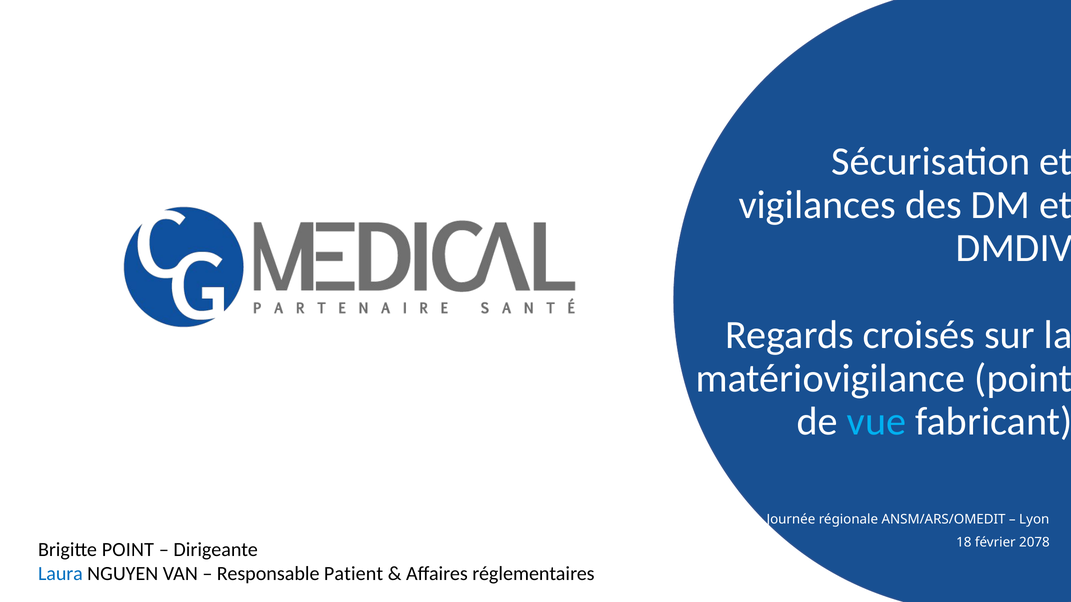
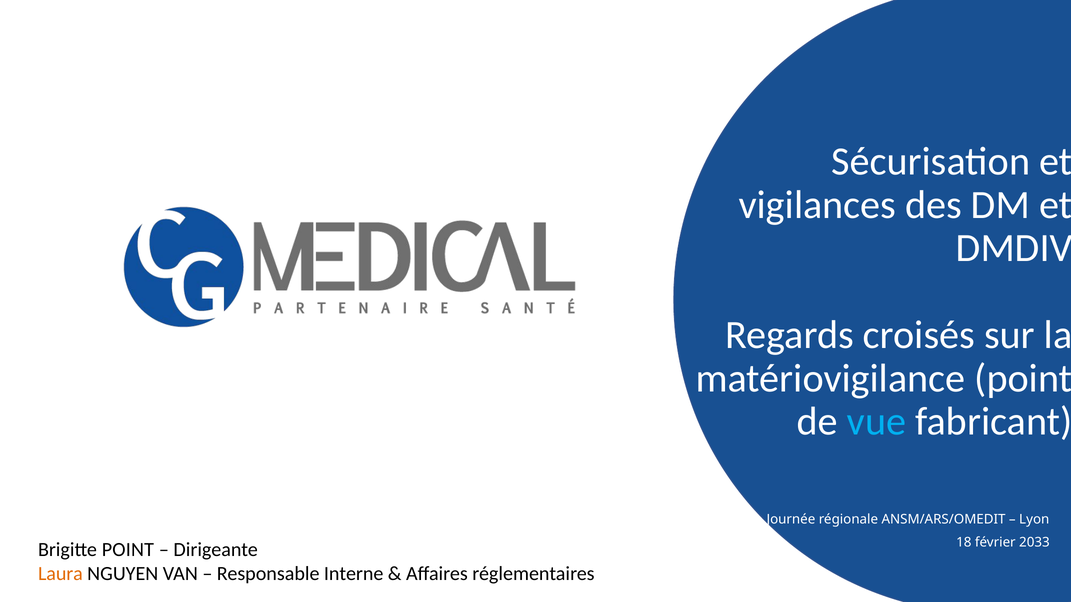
2078: 2078 -> 2033
Laura colour: blue -> orange
Patient: Patient -> Interne
